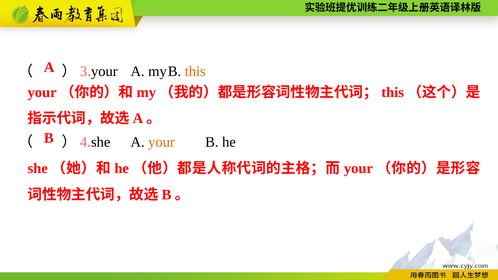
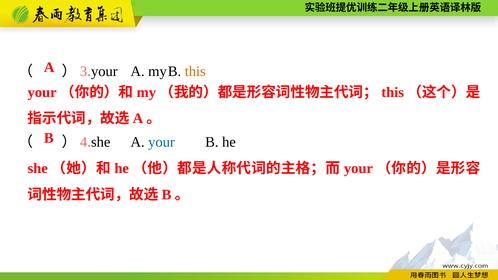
your at (162, 142) colour: orange -> blue
